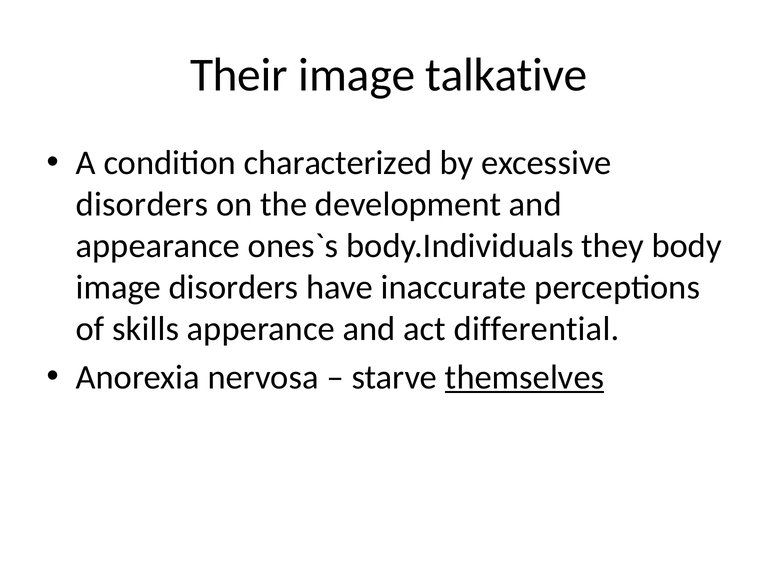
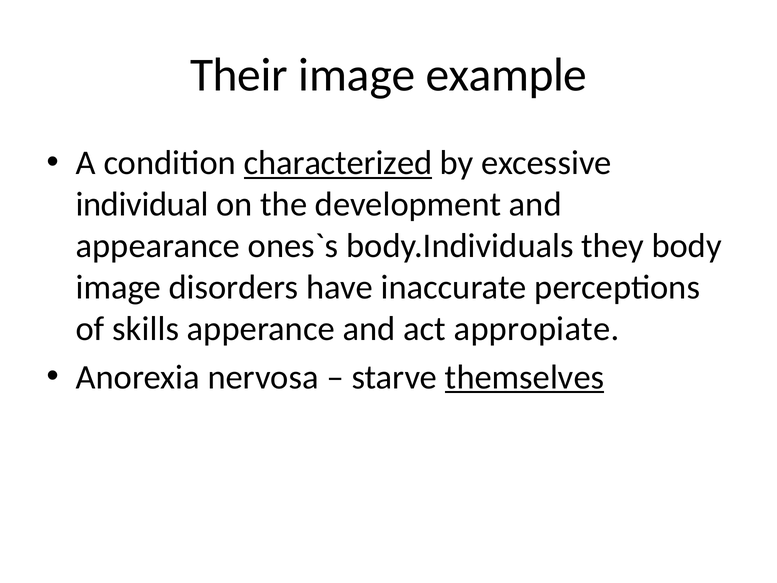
talkative: talkative -> example
characterized underline: none -> present
disorders at (142, 204): disorders -> individual
differential: differential -> appropiate
